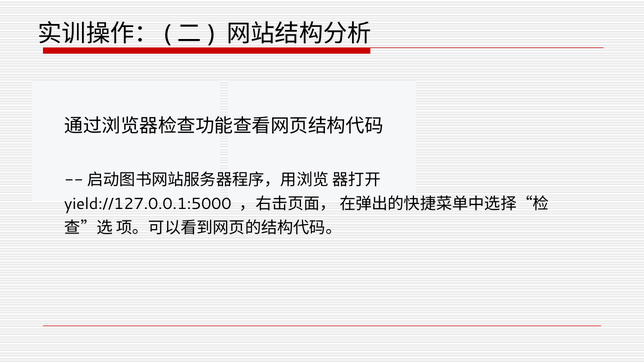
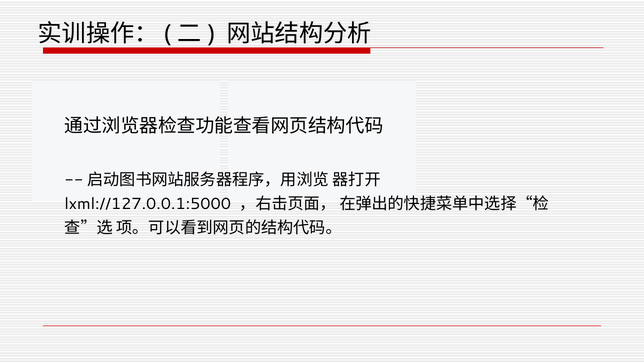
yield://127.0.0.1:5000: yield://127.0.0.1:5000 -> lxml://127.0.0.1:5000
